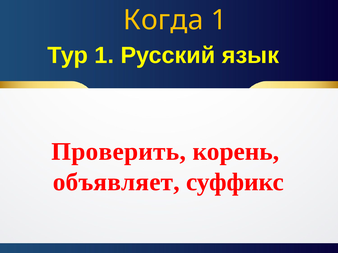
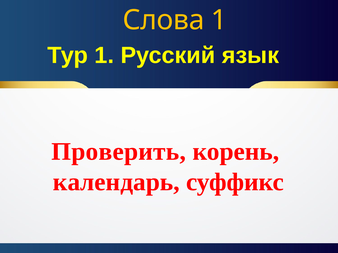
Когда: Когда -> Слова
объявляет: объявляет -> календарь
